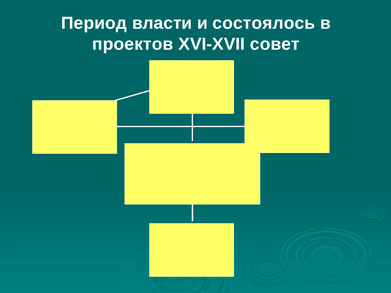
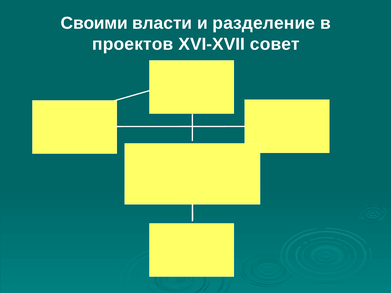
Период: Период -> Своими
состоялось: состоялось -> разделение
